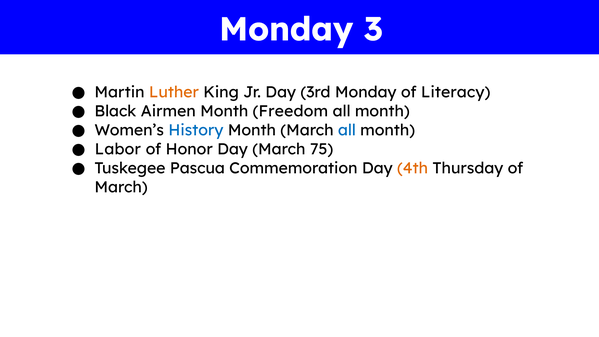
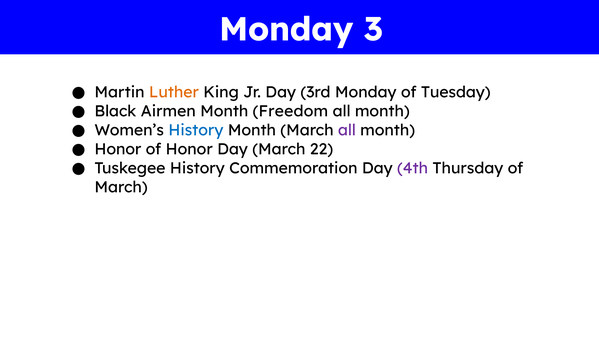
Literacy: Literacy -> Tuesday
all at (347, 130) colour: blue -> purple
Labor at (118, 149): Labor -> Honor
75: 75 -> 22
Tuskegee Pascua: Pascua -> History
4th colour: orange -> purple
